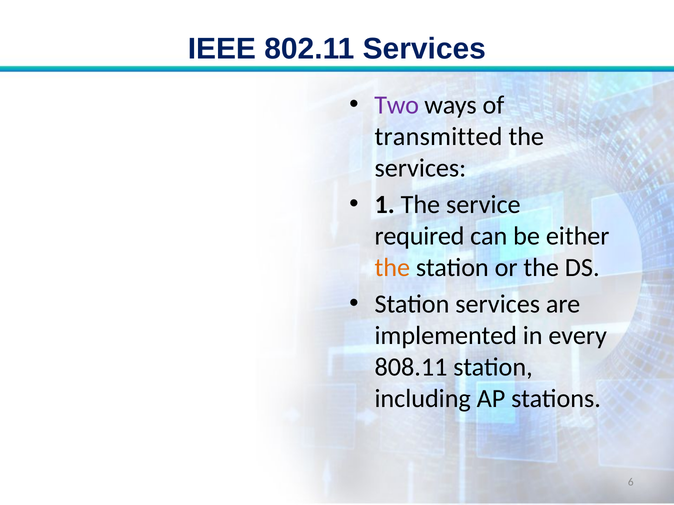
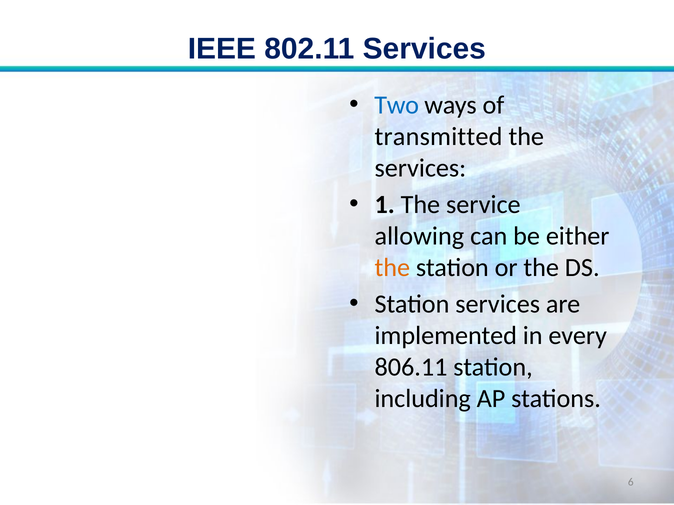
Two colour: purple -> blue
required: required -> allowing
808.11: 808.11 -> 806.11
